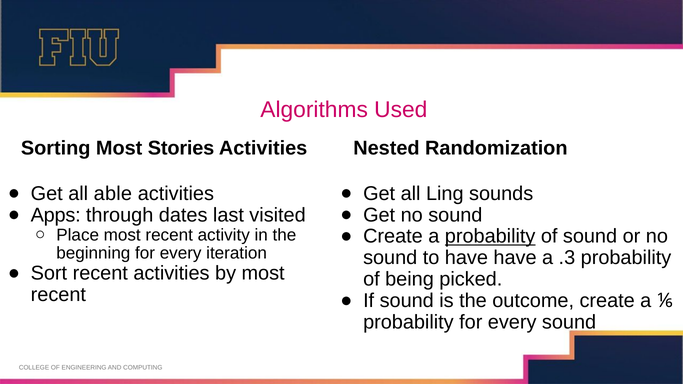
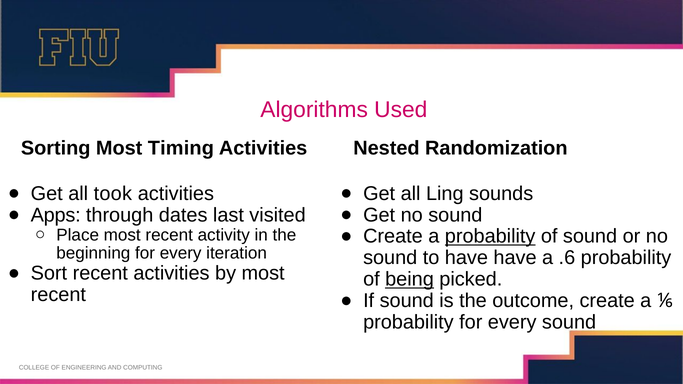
Stories: Stories -> Timing
able: able -> took
.3: .3 -> .6
being underline: none -> present
